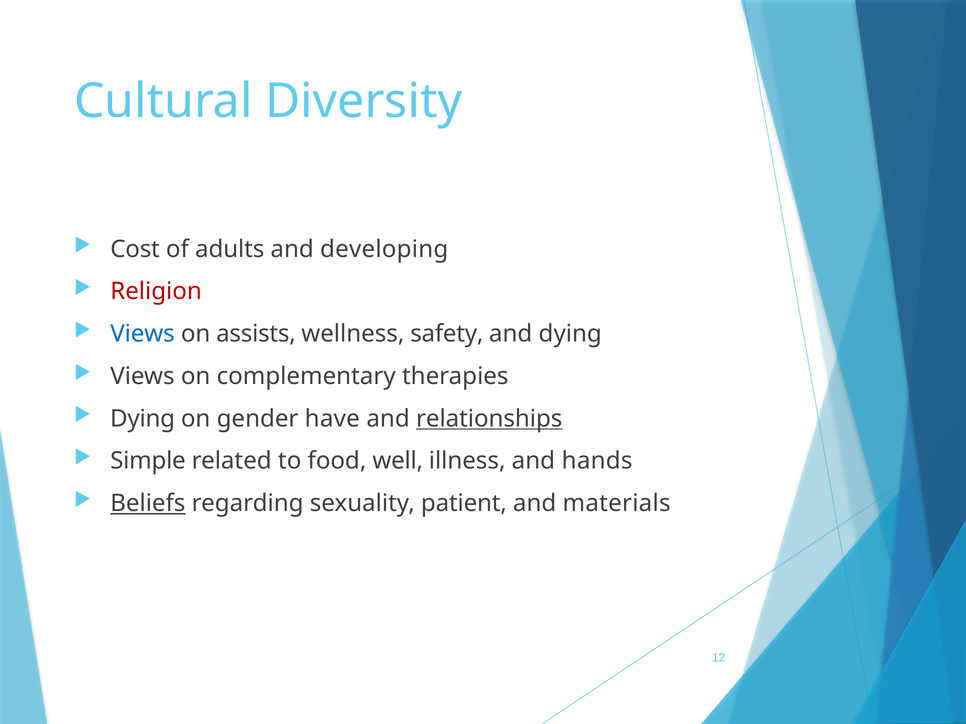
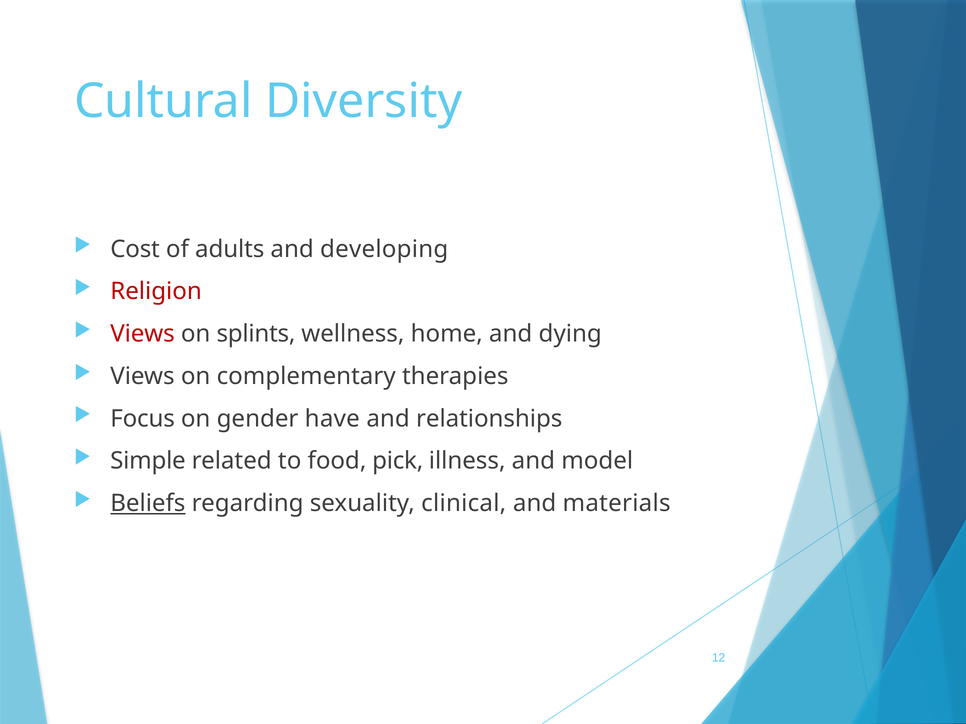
Views at (143, 334) colour: blue -> red
assists: assists -> splints
safety: safety -> home
Dying at (143, 419): Dying -> Focus
relationships underline: present -> none
well: well -> pick
hands: hands -> model
patient: patient -> clinical
